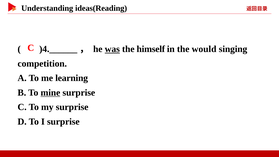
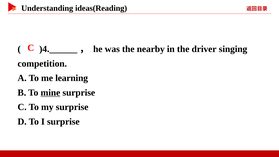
was underline: present -> none
himself: himself -> nearby
would: would -> driver
